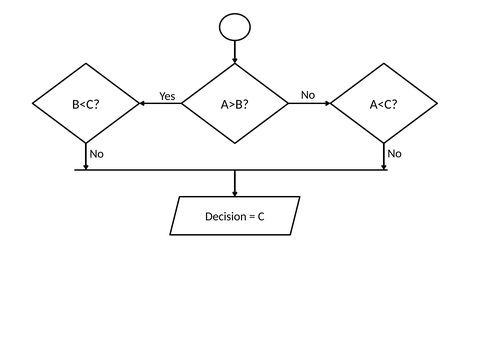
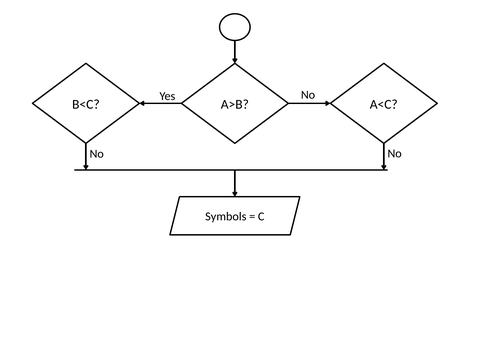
Decision: Decision -> Symbols
